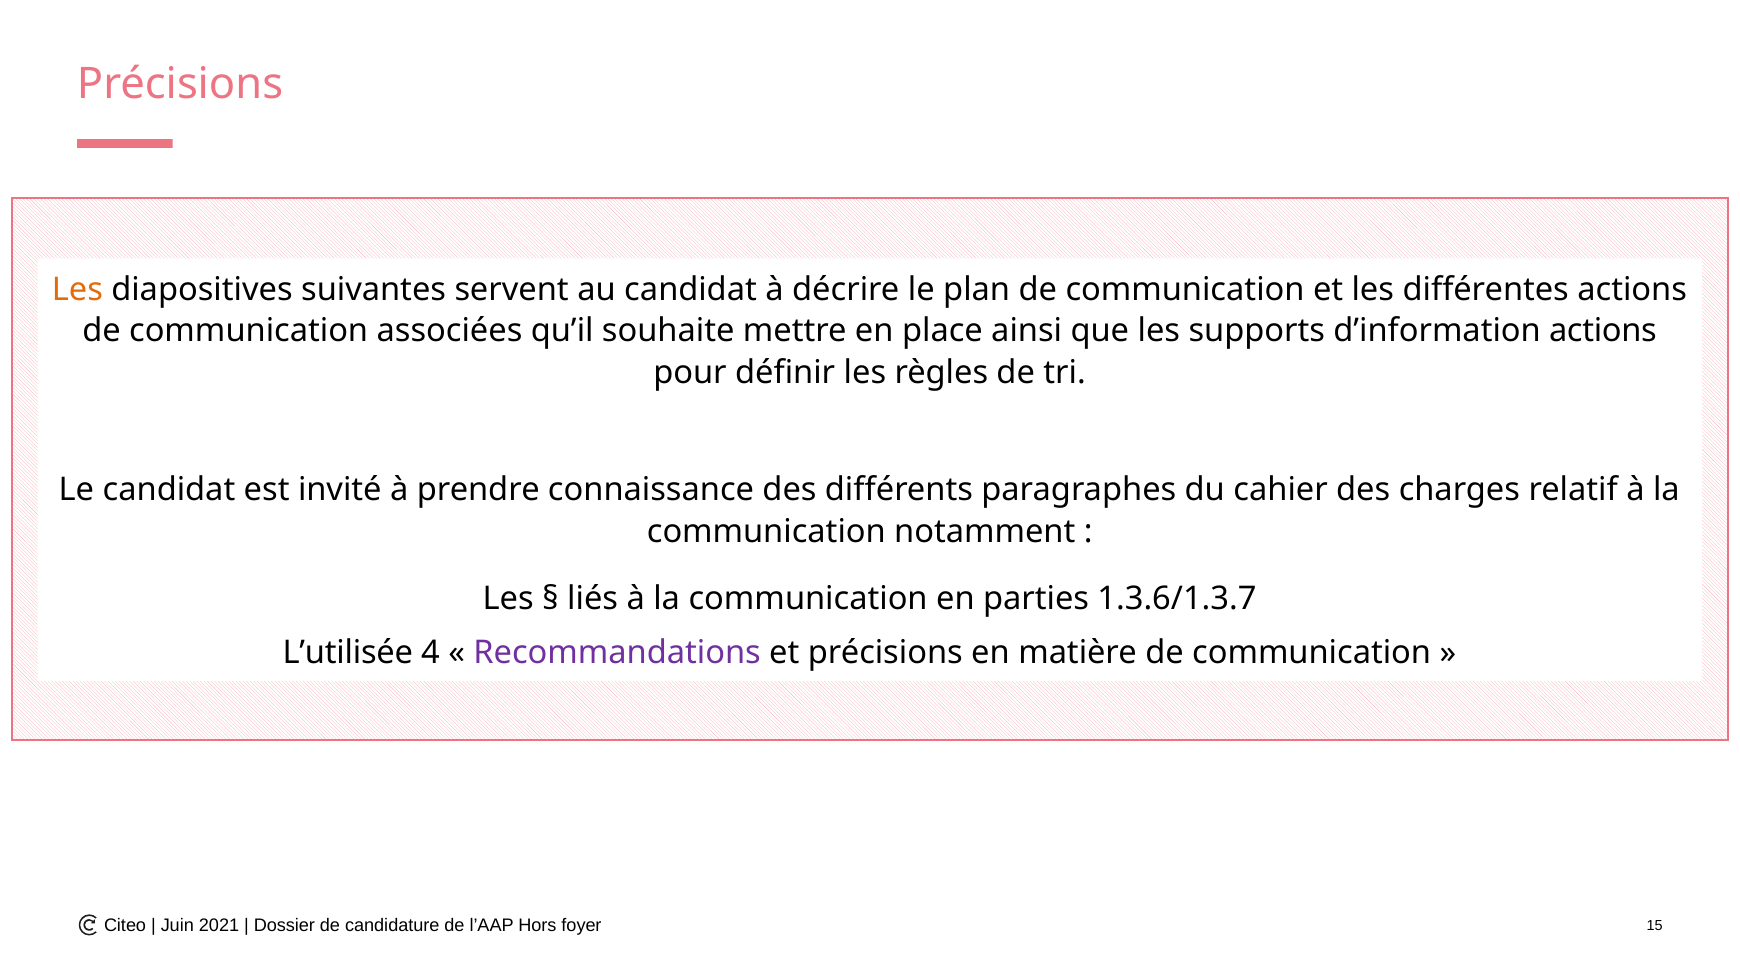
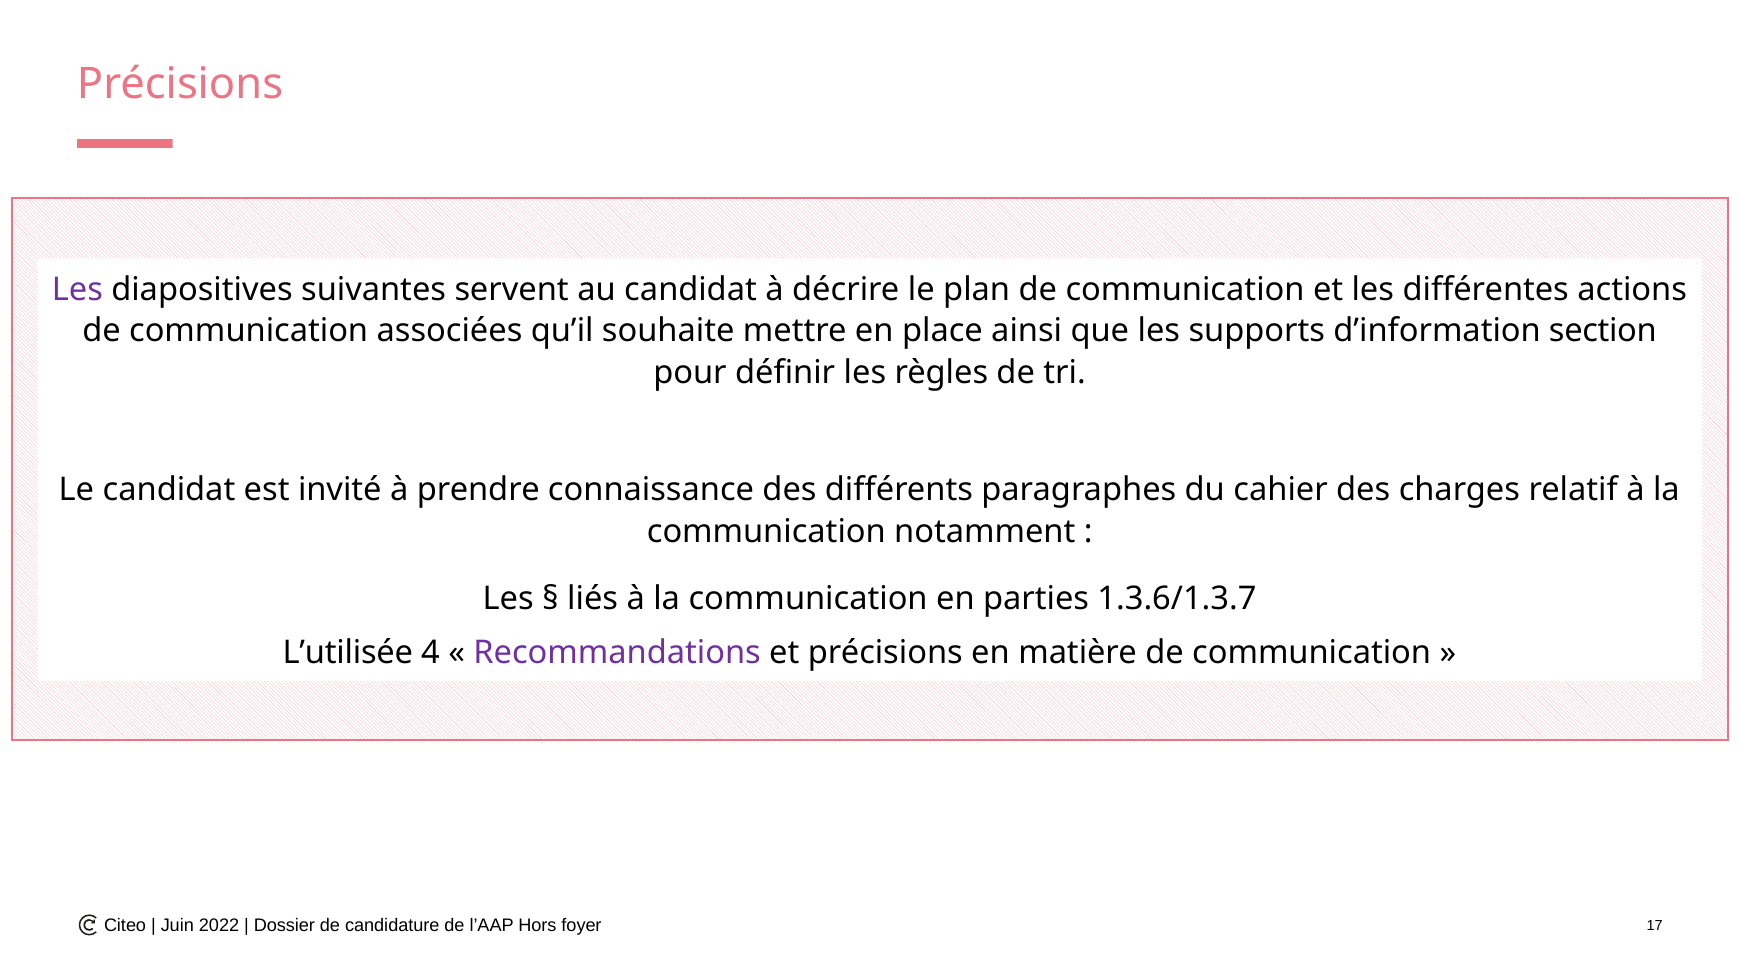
Les at (77, 289) colour: orange -> purple
d’information actions: actions -> section
2021: 2021 -> 2022
15: 15 -> 17
